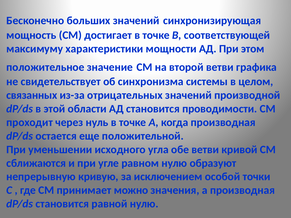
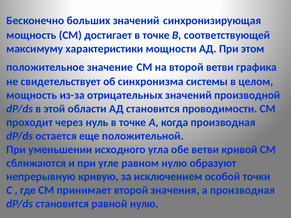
связанных at (32, 95): связанных -> мощность
принимает можно: можно -> второй
